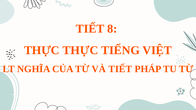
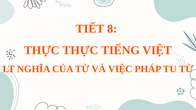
VÀ TIẾT: TIẾT -> VIỆC
